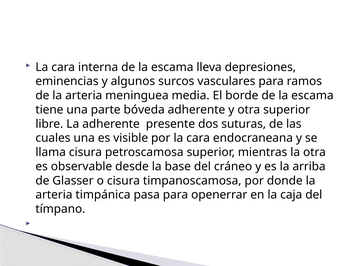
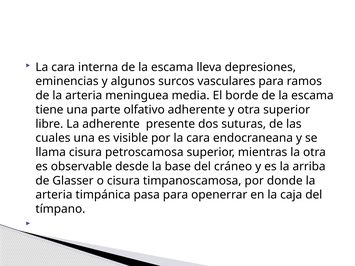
bóveda: bóveda -> olfativo
